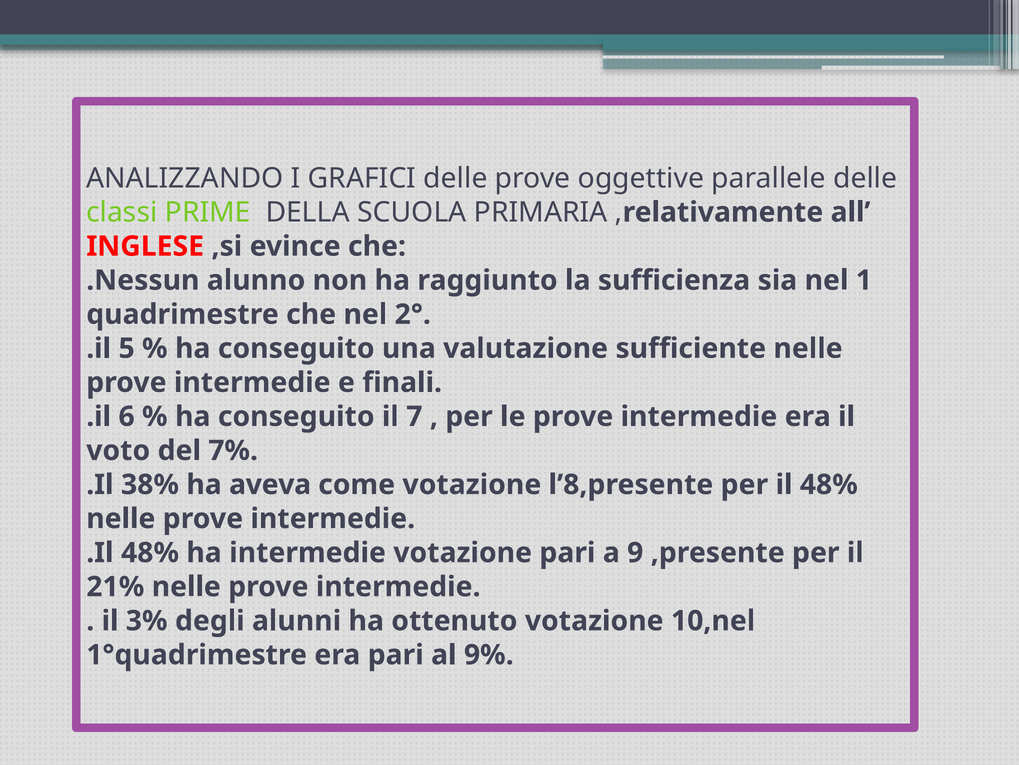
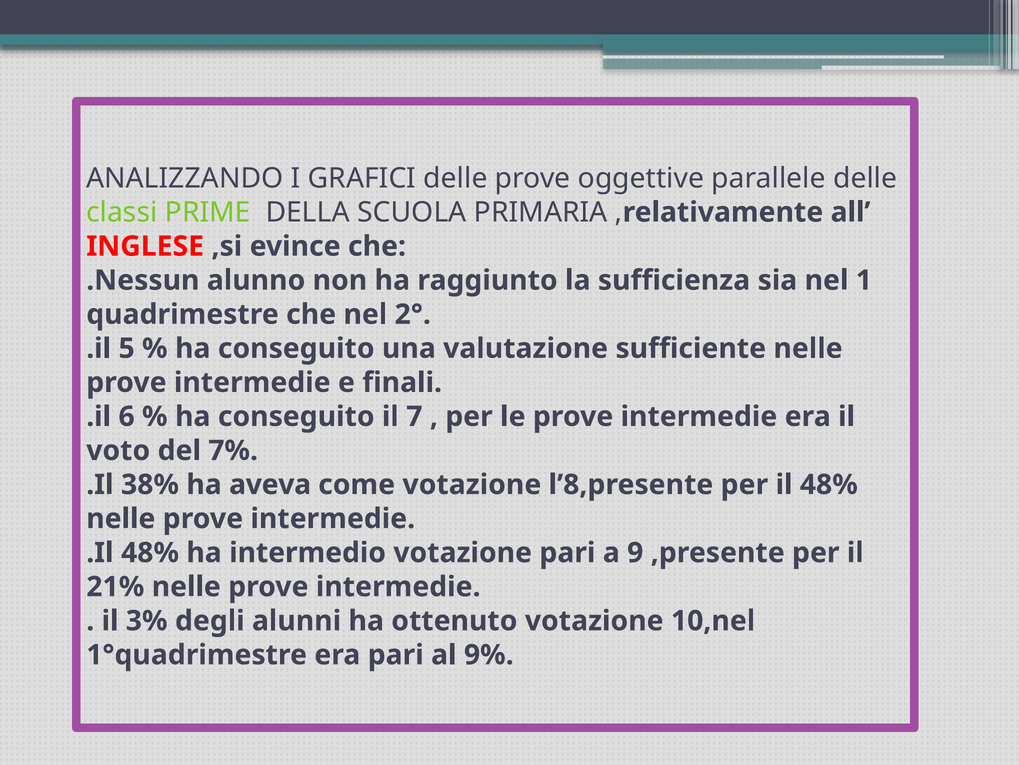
ha intermedie: intermedie -> intermedio
